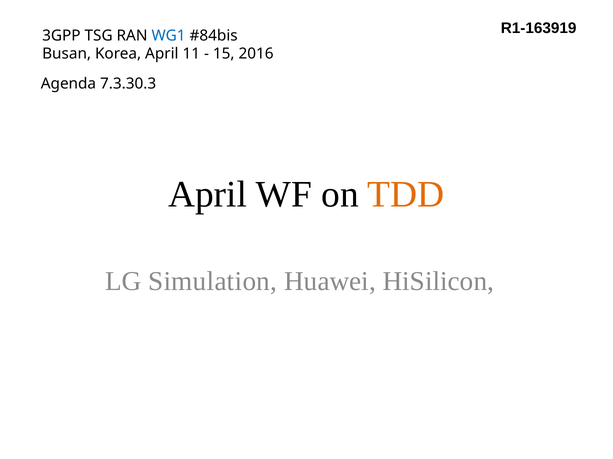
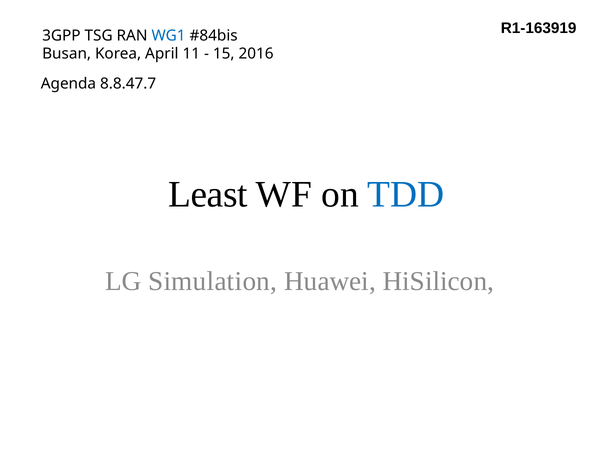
7.3.30.3: 7.3.30.3 -> 8.8.47.7
April at (208, 195): April -> Least
TDD colour: orange -> blue
